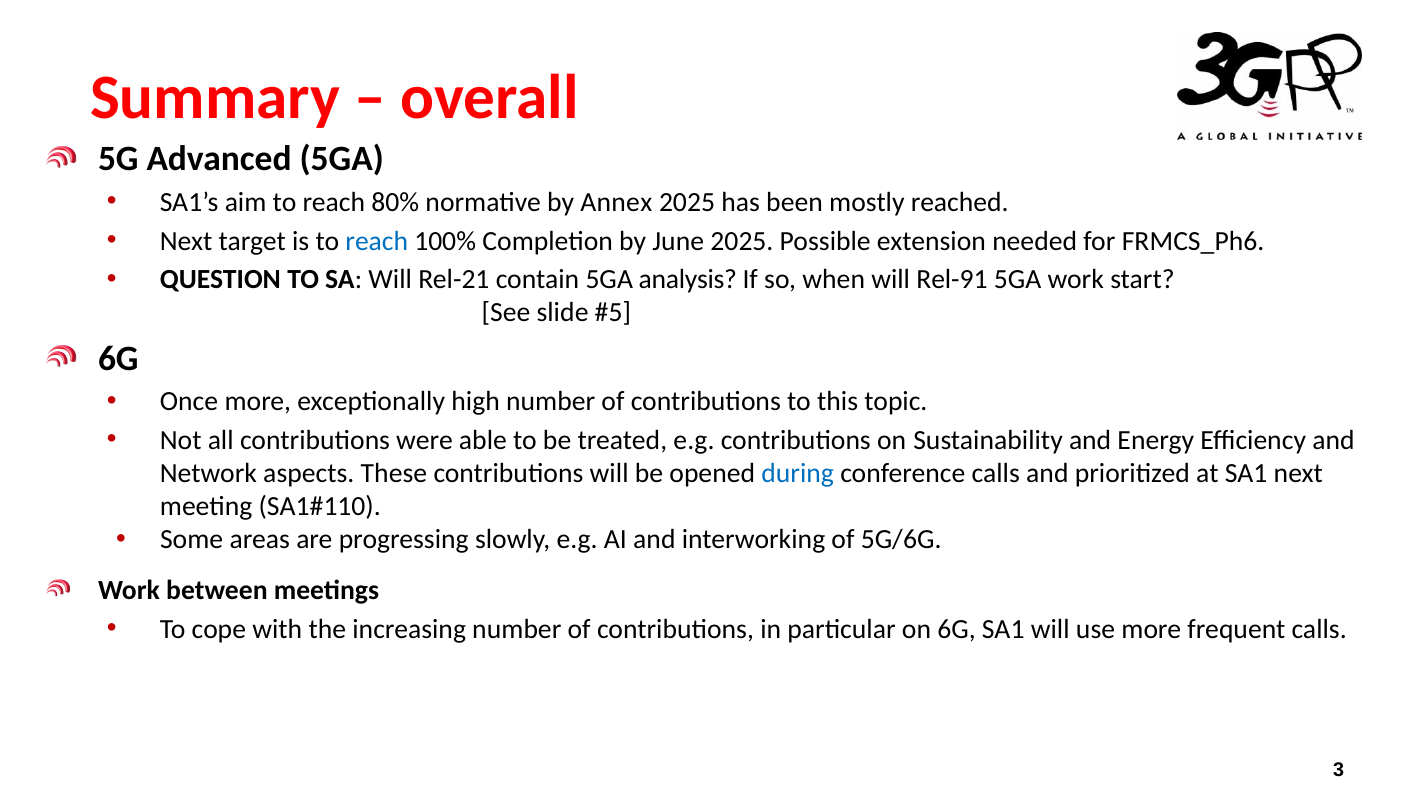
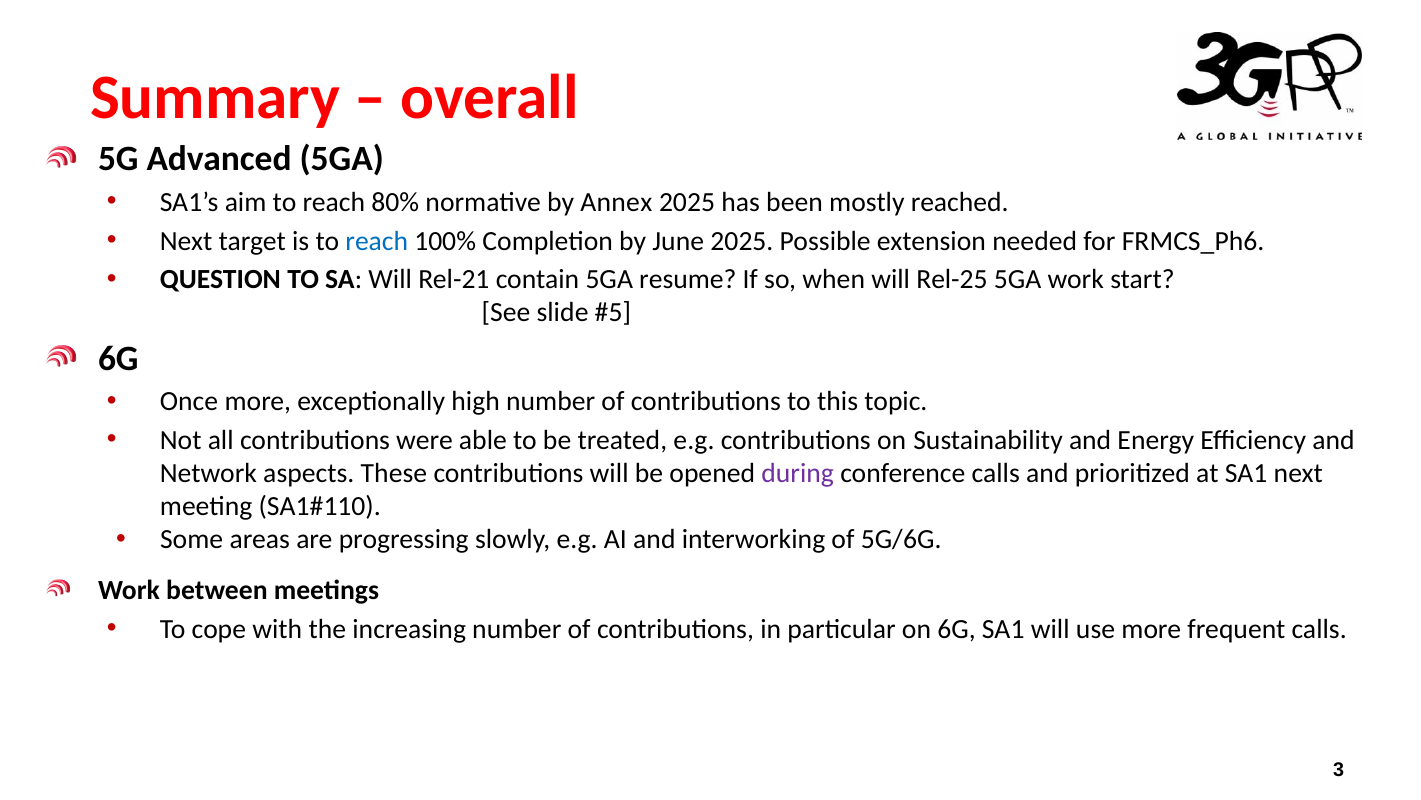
analysis: analysis -> resume
Rel-91: Rel-91 -> Rel-25
during colour: blue -> purple
